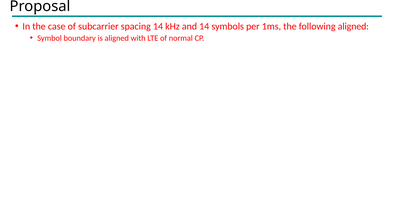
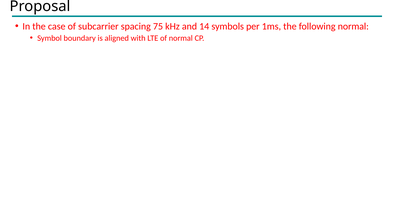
spacing 14: 14 -> 75
following aligned: aligned -> normal
